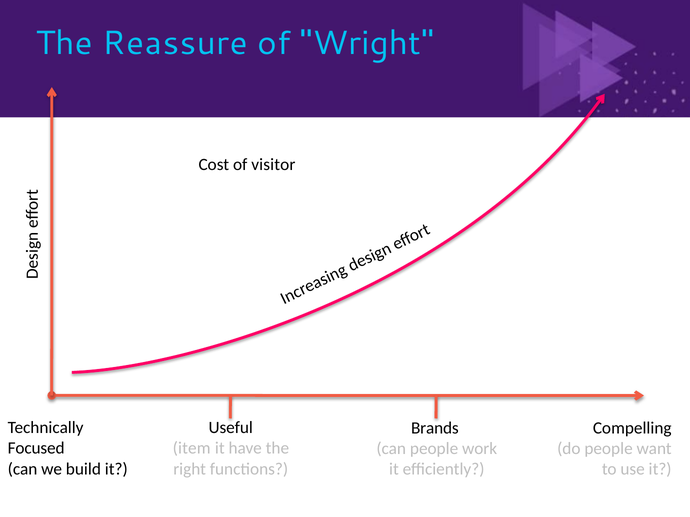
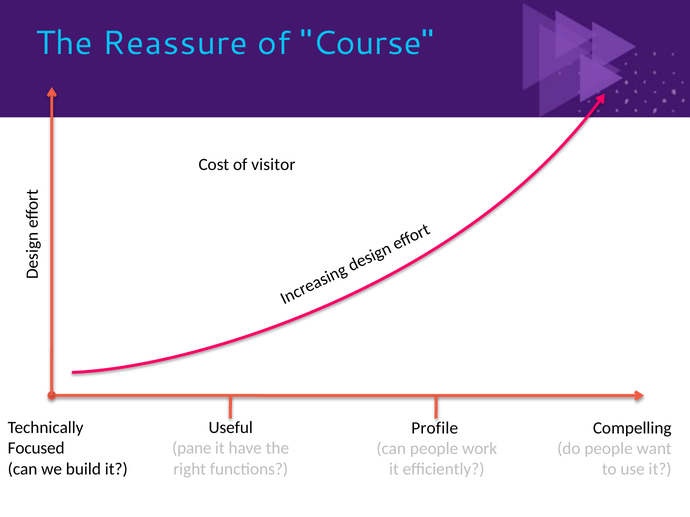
Wright: Wright -> Course
Brands: Brands -> Profile
item: item -> pane
